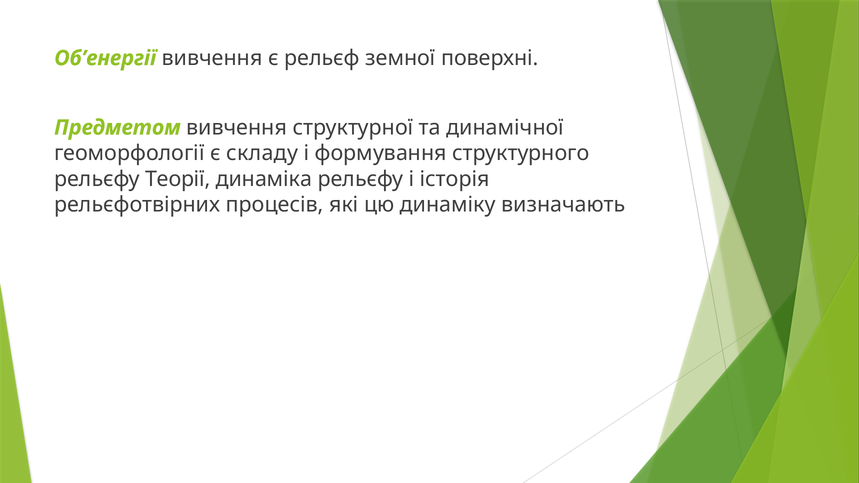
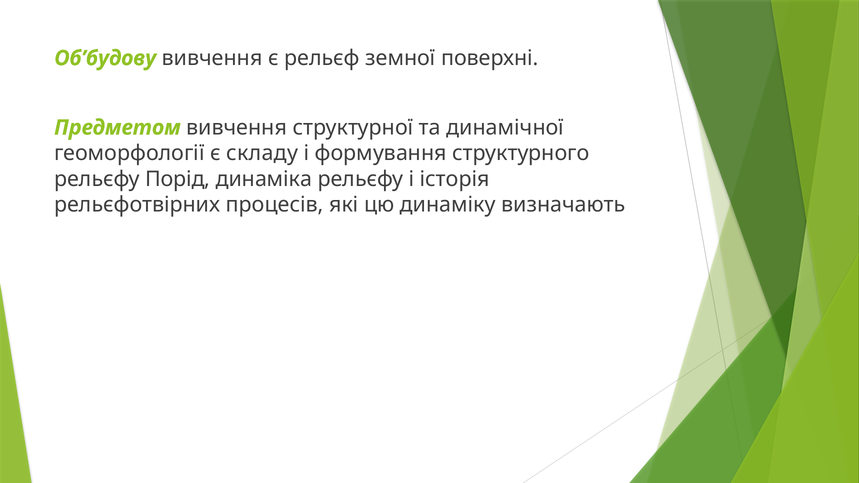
Об’енергії: Об’енергії -> Об’будову
Теорії: Теорії -> Порід
